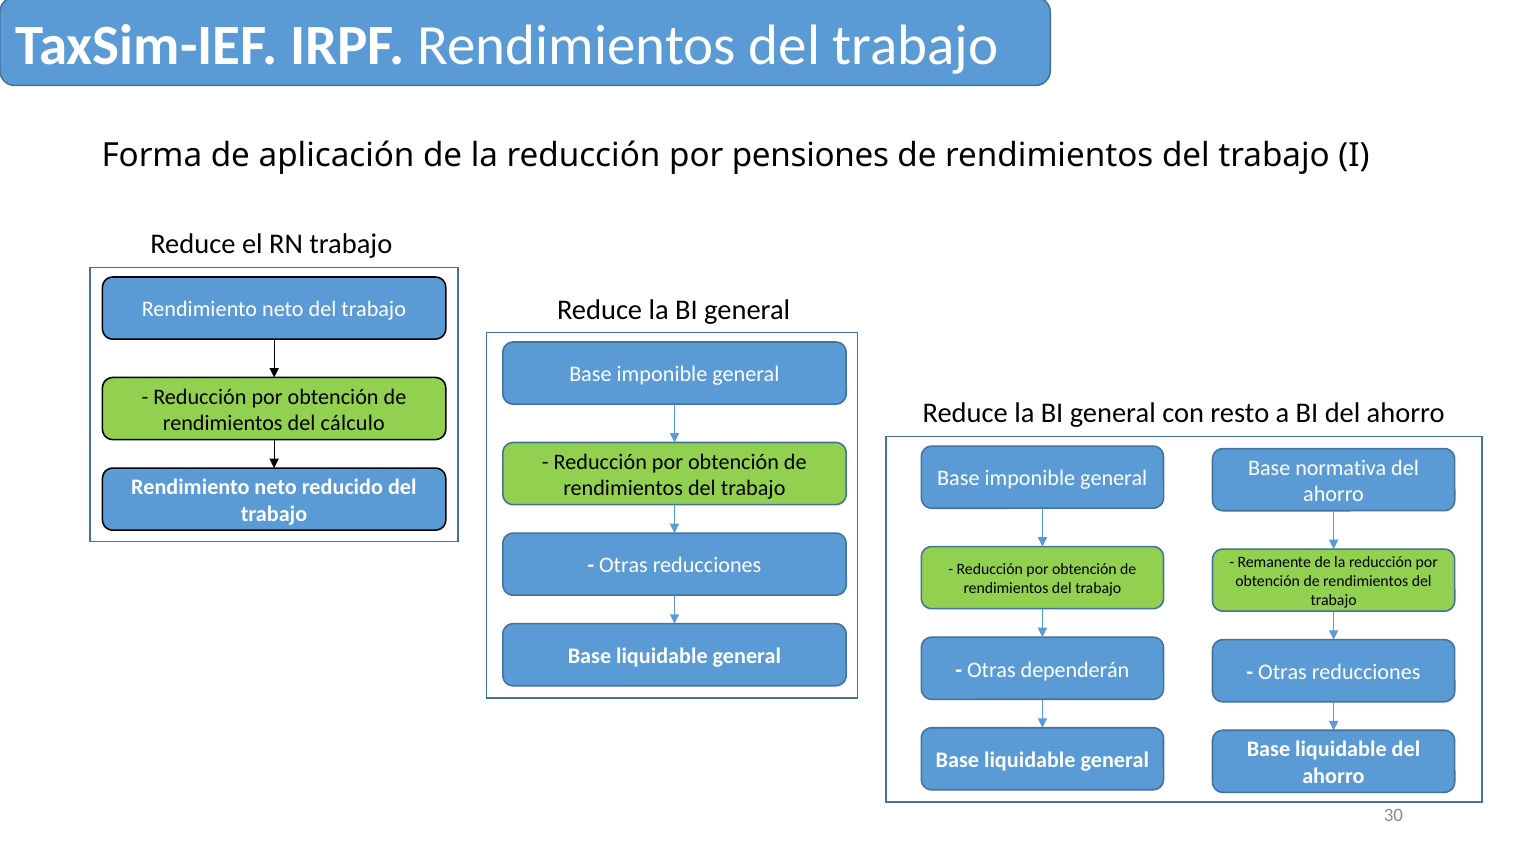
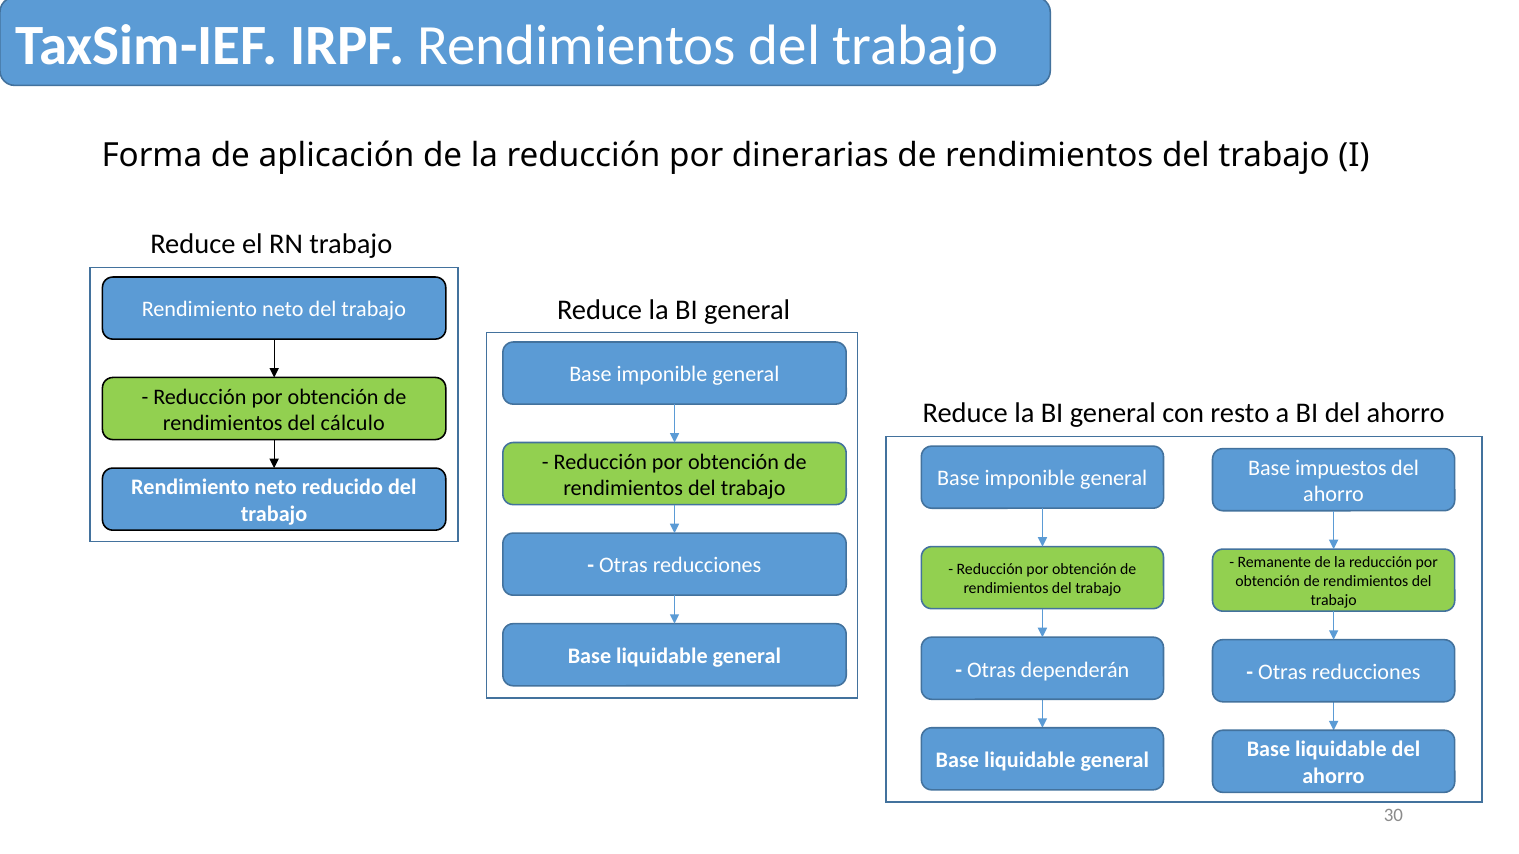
pensiones: pensiones -> dinerarias
normativa: normativa -> impuestos
